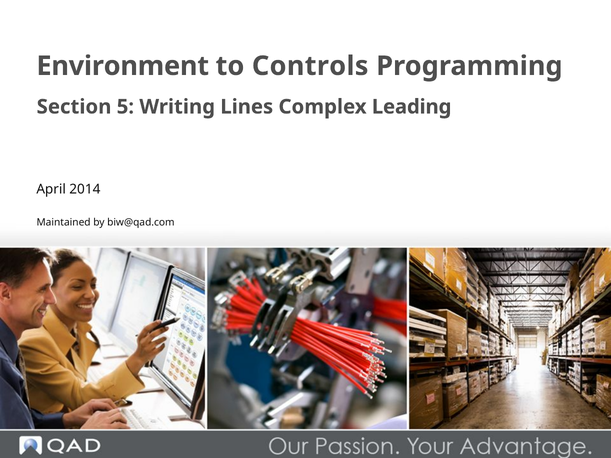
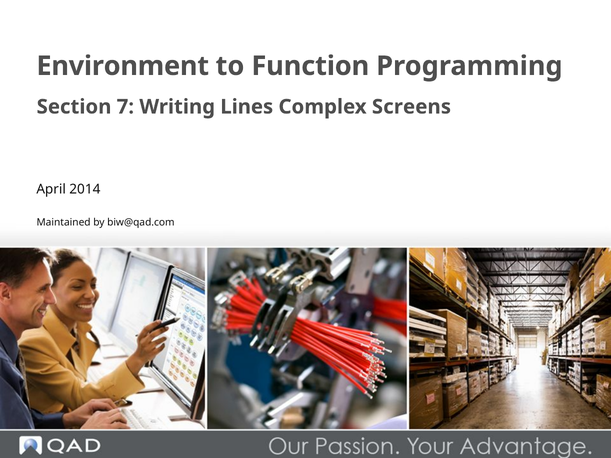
Controls: Controls -> Function
5: 5 -> 7
Leading: Leading -> Screens
